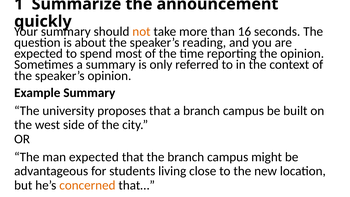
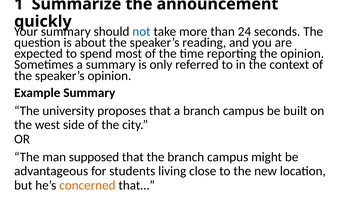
not colour: orange -> blue
16: 16 -> 24
man expected: expected -> supposed
